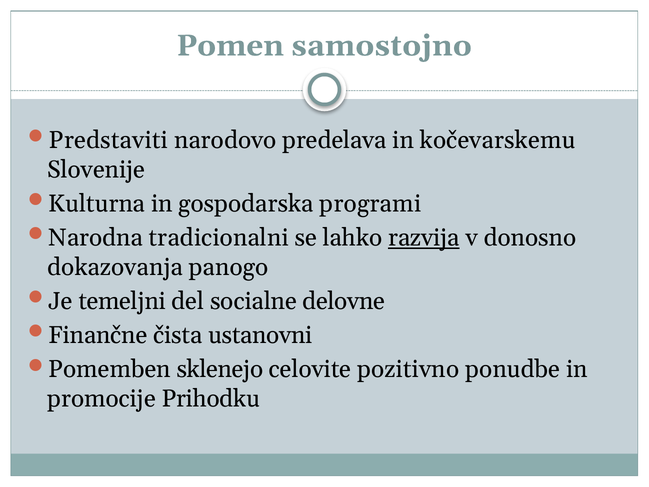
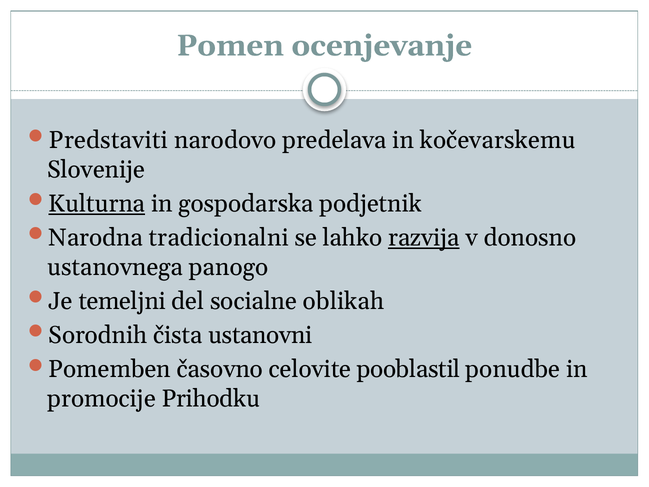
samostojno: samostojno -> ocenjevanje
Kulturna underline: none -> present
programi: programi -> podjetnik
dokazovanja: dokazovanja -> ustanovnega
delovne: delovne -> oblikah
Finančne: Finančne -> Sorodnih
sklenejo: sklenejo -> časovno
pozitivno: pozitivno -> pooblastil
